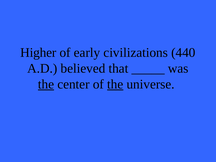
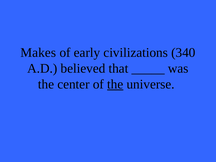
Higher: Higher -> Makes
440: 440 -> 340
the at (46, 84) underline: present -> none
